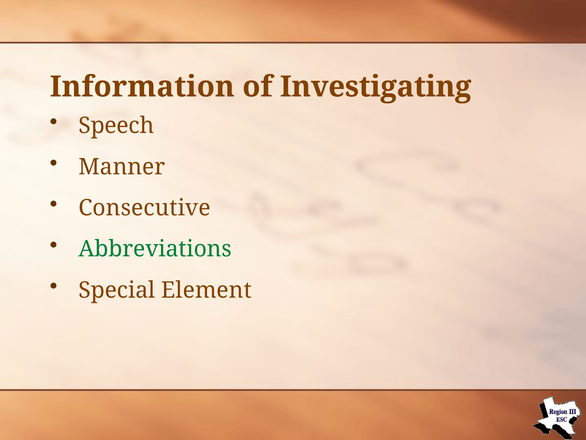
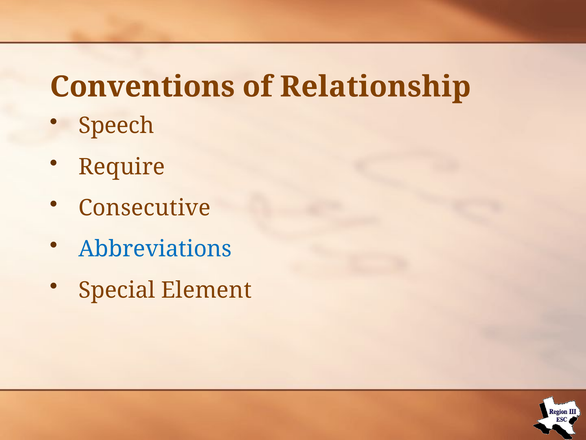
Information: Information -> Conventions
Investigating: Investigating -> Relationship
Manner: Manner -> Require
Abbreviations colour: green -> blue
